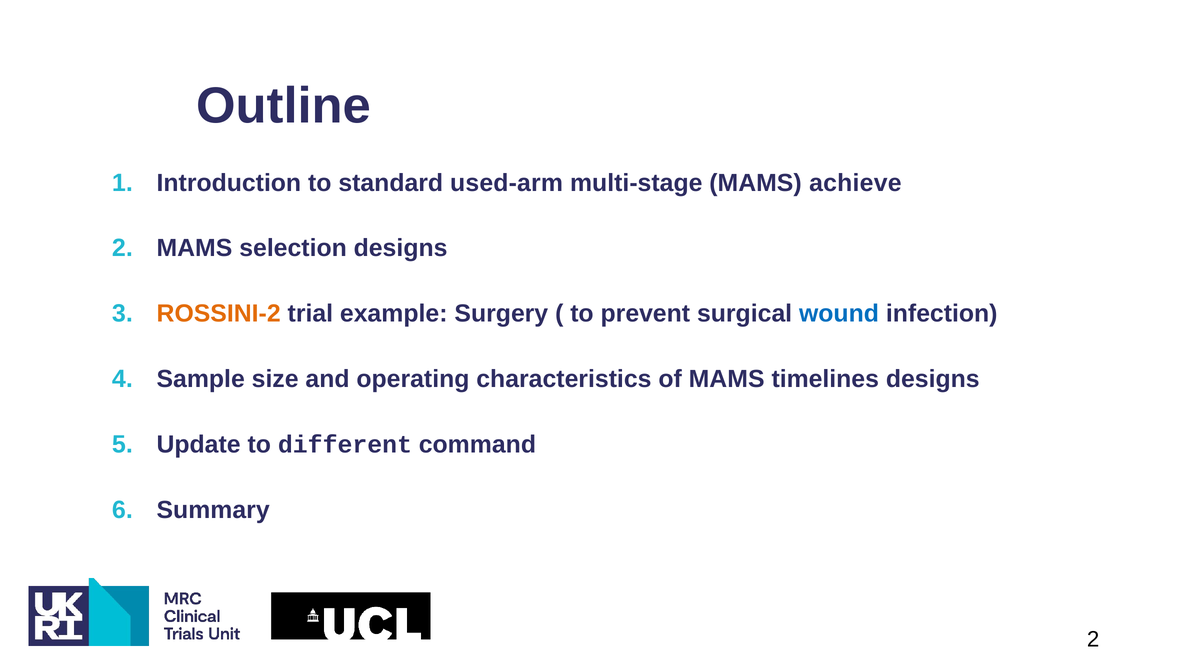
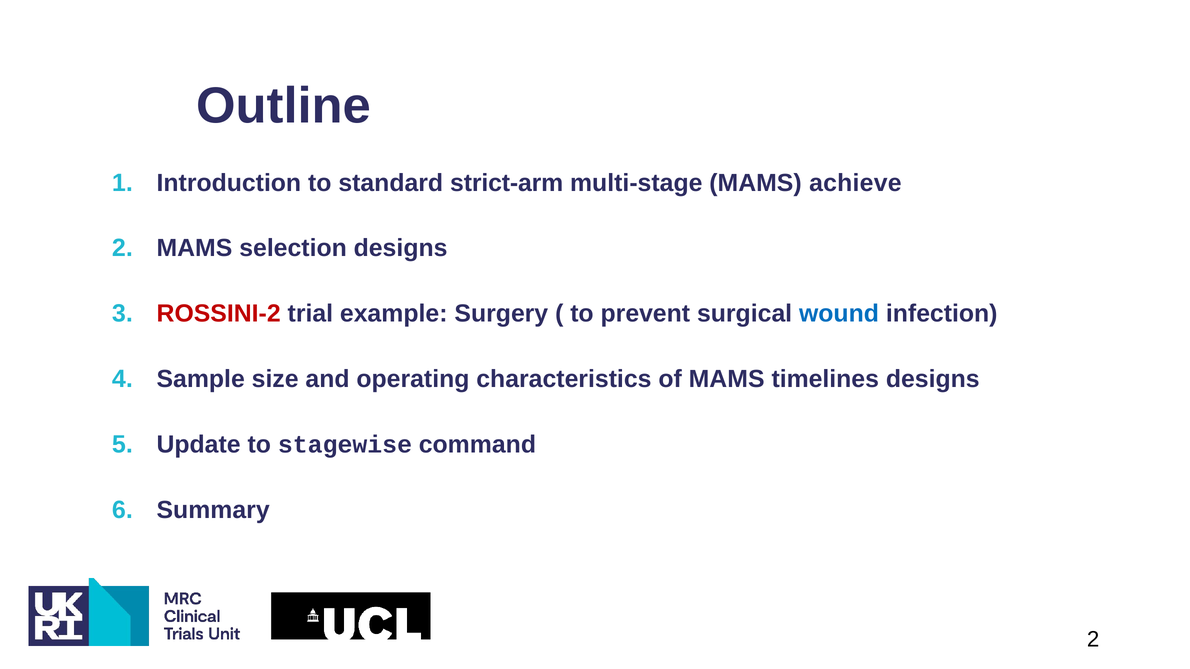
used-arm: used-arm -> strict-arm
ROSSINI-2 colour: orange -> red
different: different -> stagewise
